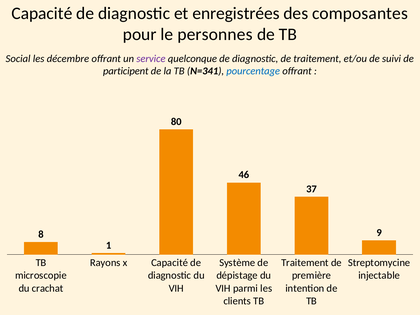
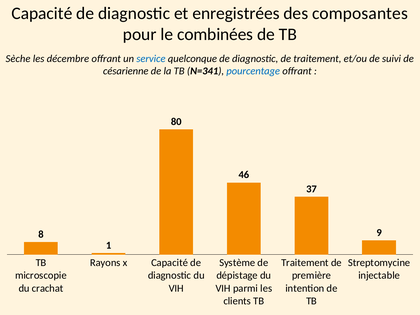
personnes: personnes -> combinées
Social: Social -> Sèche
service colour: purple -> blue
participent: participent -> césarienne
